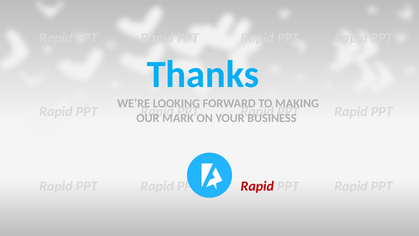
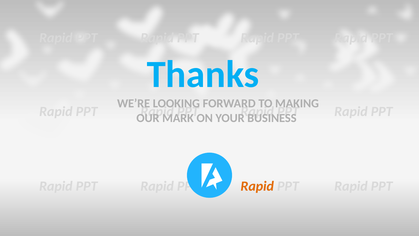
Rapid at (257, 186) colour: red -> orange
